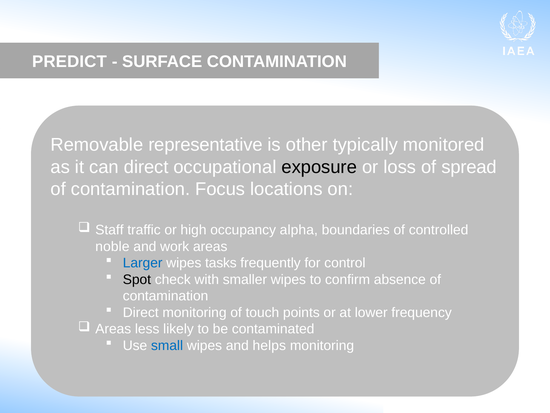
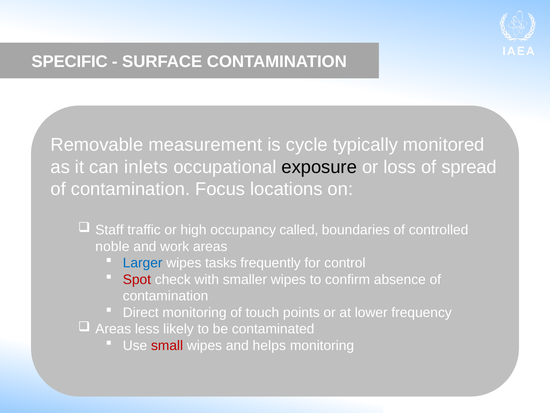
PREDICT: PREDICT -> SPECIFIC
representative: representative -> measurement
other: other -> cycle
can direct: direct -> inlets
alpha: alpha -> called
Spot colour: black -> red
small colour: blue -> red
